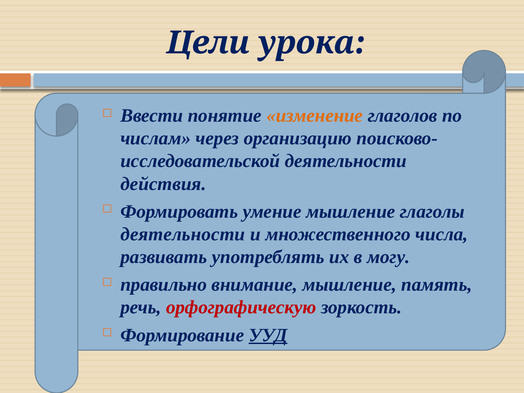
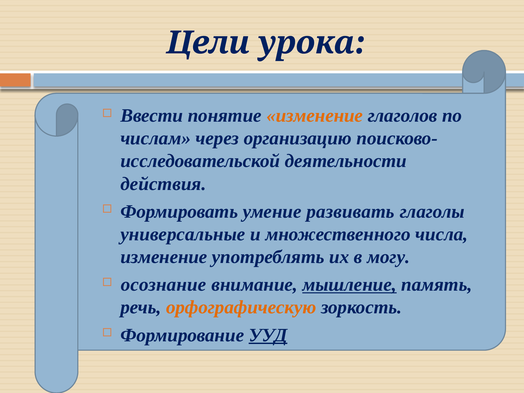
умение мышление: мышление -> развивать
деятельности at (183, 234): деятельности -> универсальные
развивать at (164, 257): развивать -> изменение
правильно: правильно -> осознание
мышление at (349, 285) underline: none -> present
орфографическую colour: red -> orange
